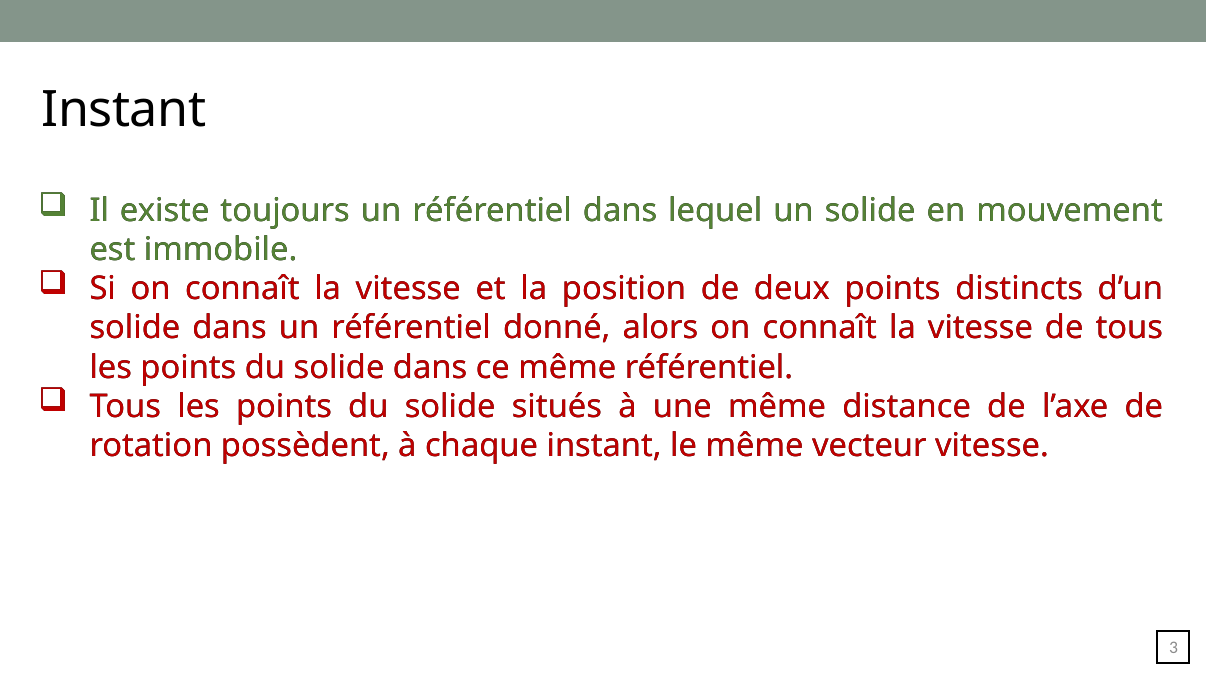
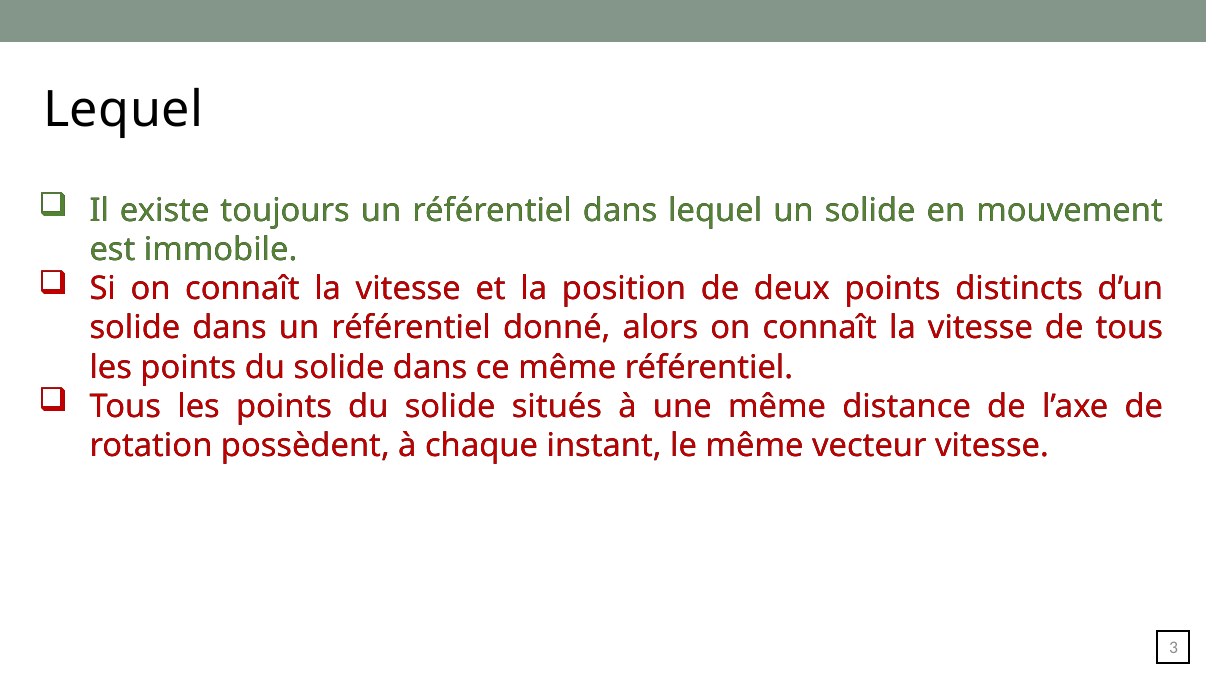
Instant at (124, 110): Instant -> Lequel
